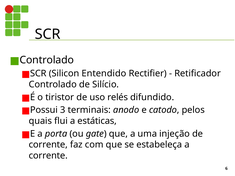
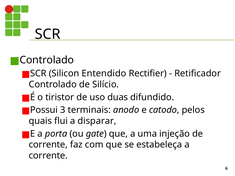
relés: relés -> duas
estáticas: estáticas -> disparar
